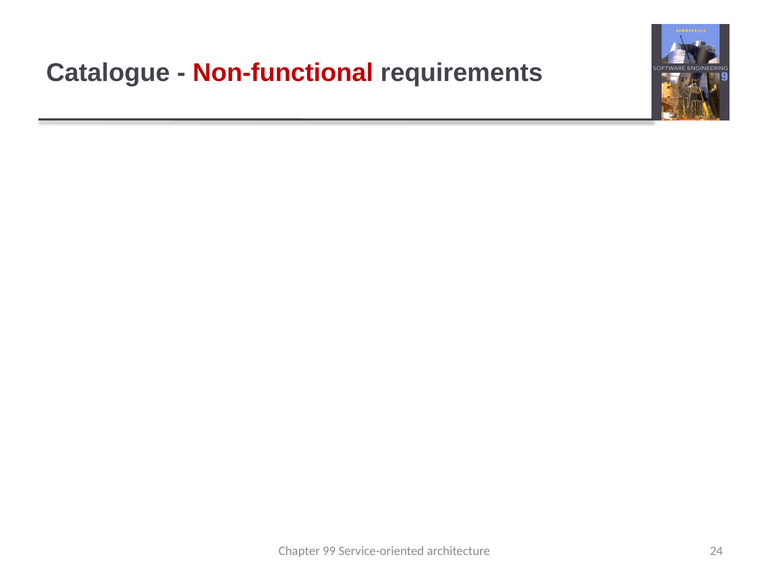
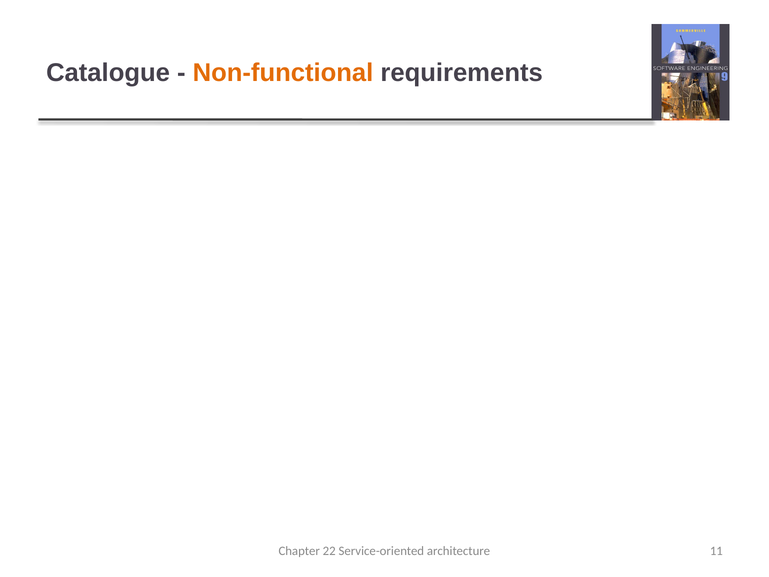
Non-functional colour: red -> orange
99: 99 -> 22
24: 24 -> 11
